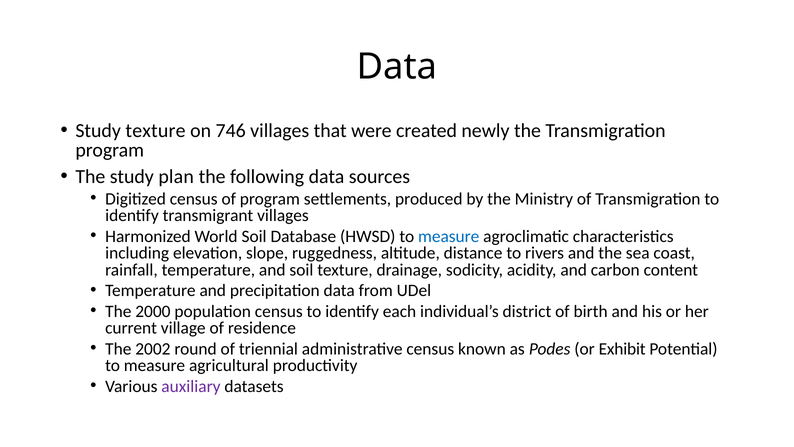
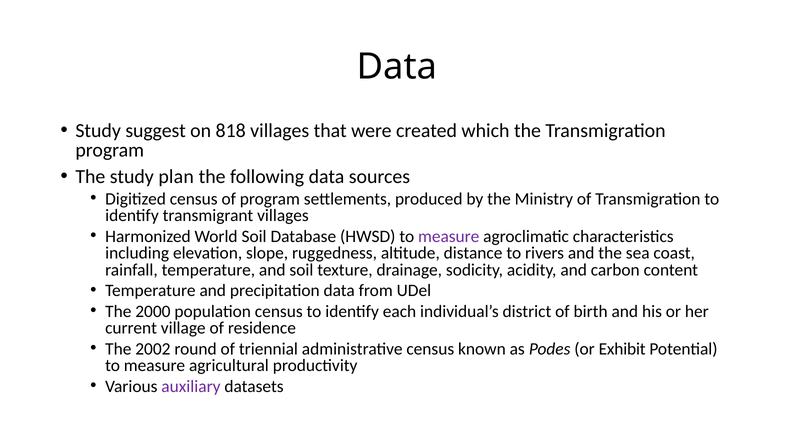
Study texture: texture -> suggest
746: 746 -> 818
newly: newly -> which
measure at (449, 236) colour: blue -> purple
